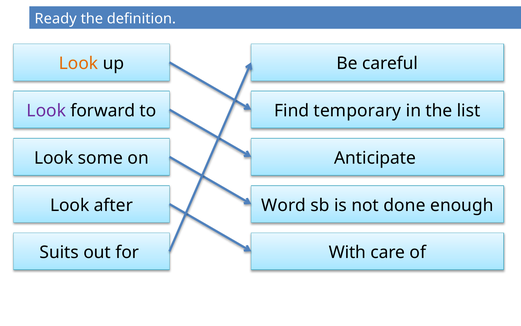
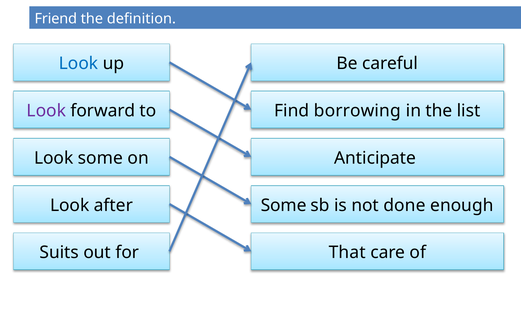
Ready: Ready -> Friend
Look at (79, 63) colour: orange -> blue
temporary: temporary -> borrowing
Word at (284, 205): Word -> Some
With: With -> That
